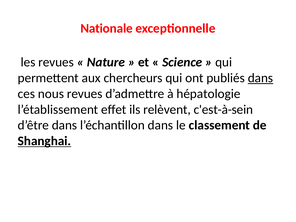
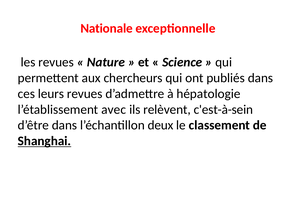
dans at (260, 78) underline: present -> none
nous: nous -> leurs
effet: effet -> avec
l’échantillon dans: dans -> deux
